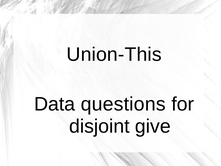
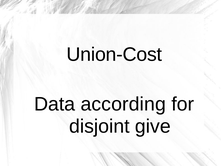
Union-This: Union-This -> Union-Cost
questions: questions -> according
